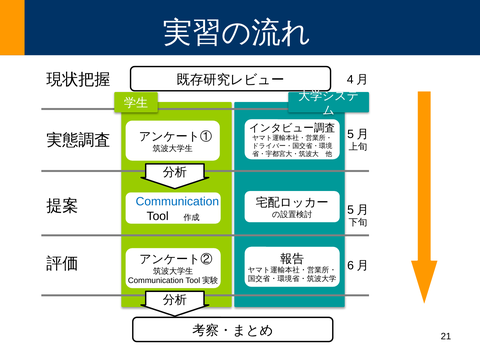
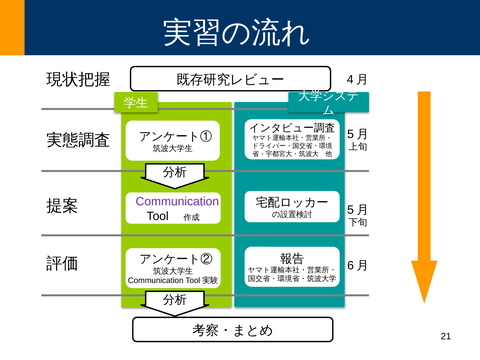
Communication at (177, 202) colour: blue -> purple
